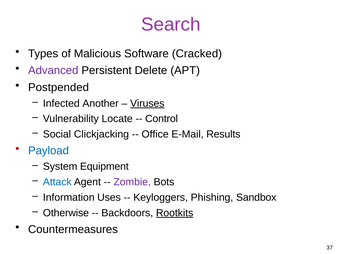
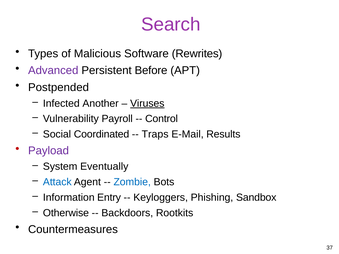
Cracked: Cracked -> Rewrites
Delete: Delete -> Before
Locate: Locate -> Payroll
Clickjacking: Clickjacking -> Coordinated
Office: Office -> Traps
Payload colour: blue -> purple
Equipment: Equipment -> Eventually
Zombie colour: purple -> blue
Uses: Uses -> Entry
Rootkits underline: present -> none
